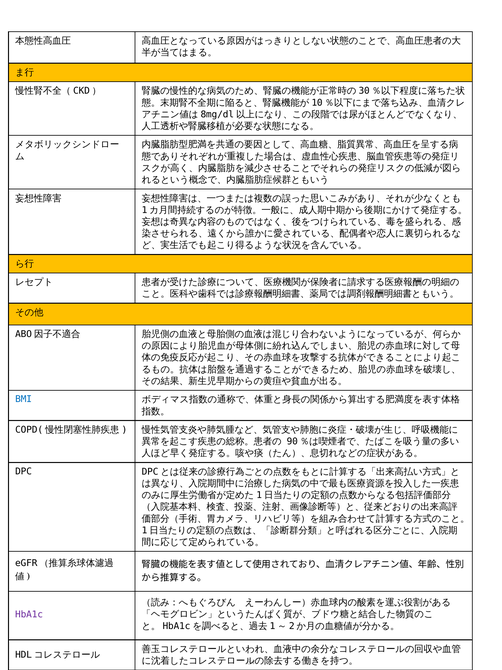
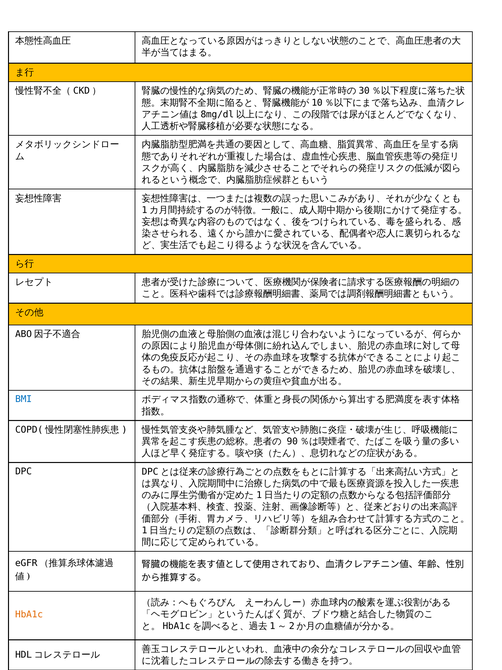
HbA1c colour: purple -> orange
